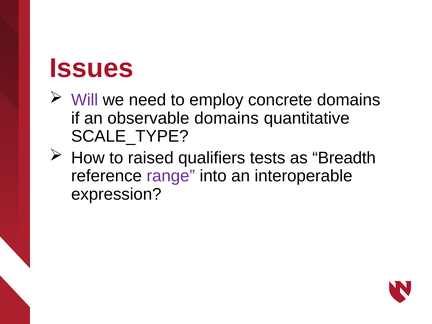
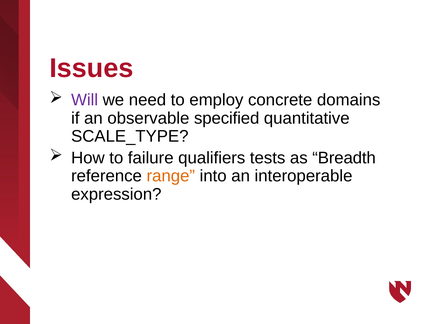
observable domains: domains -> specified
raised: raised -> failure
range colour: purple -> orange
